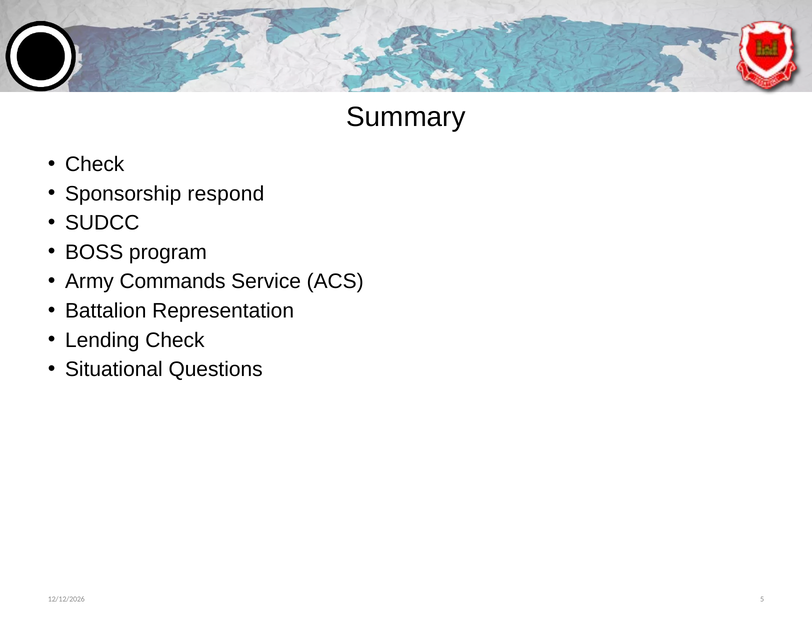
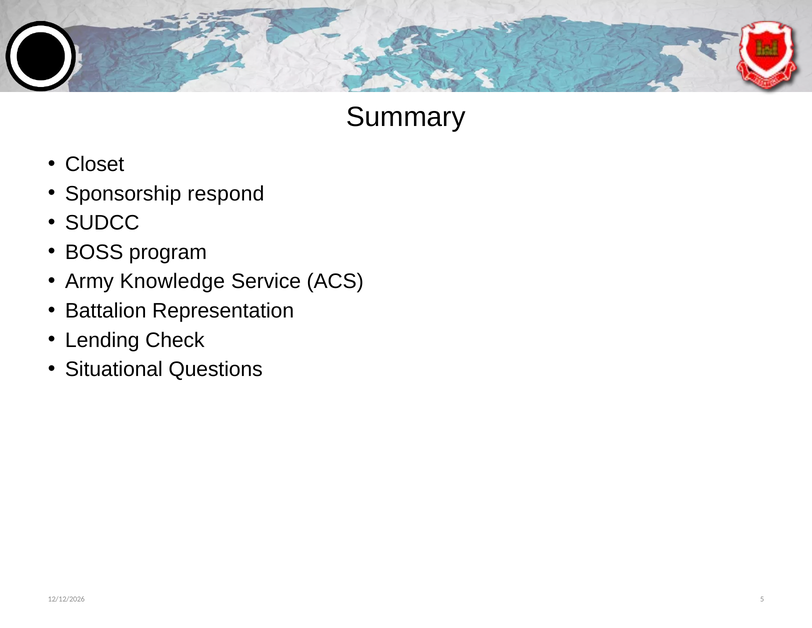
Check at (95, 164): Check -> Closet
Commands: Commands -> Knowledge
